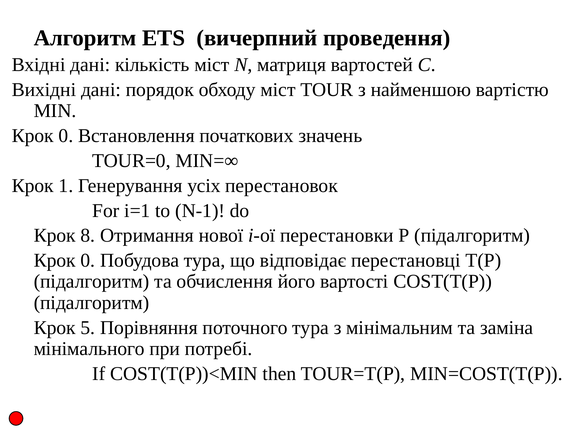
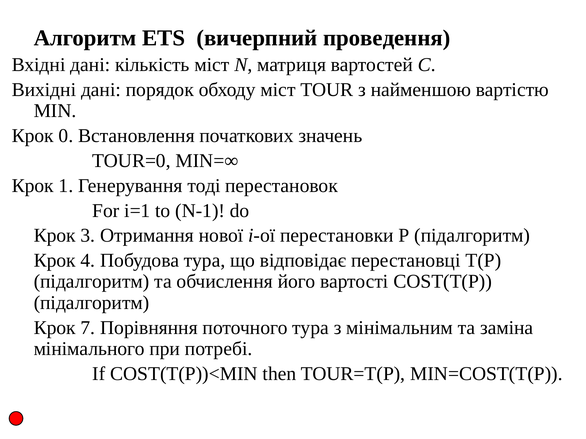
усіх: усіх -> тоді
8: 8 -> 3
0 at (88, 261): 0 -> 4
5: 5 -> 7
